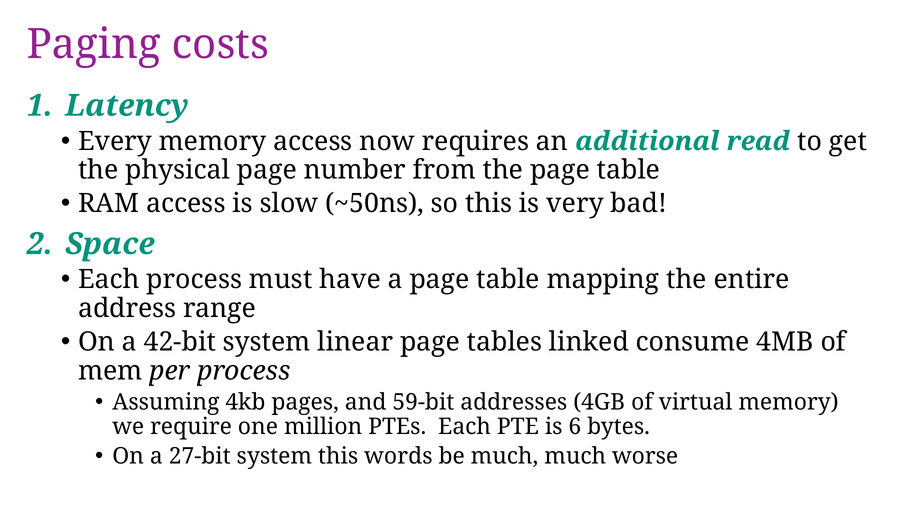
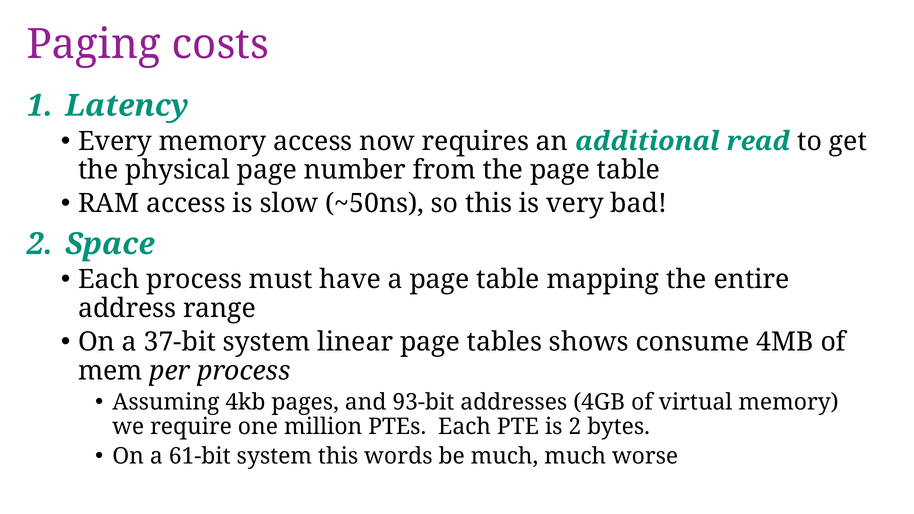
42-bit: 42-bit -> 37-bit
linked: linked -> shows
59-bit: 59-bit -> 93-bit
is 6: 6 -> 2
27-bit: 27-bit -> 61-bit
